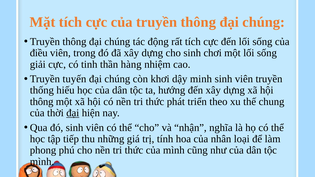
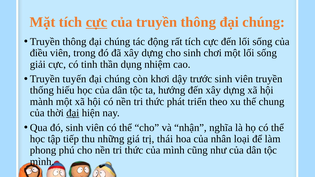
cực at (97, 22) underline: none -> present
hàng: hàng -> dụng
minh: minh -> trước
thông at (42, 102): thông -> mành
tính: tính -> thái
